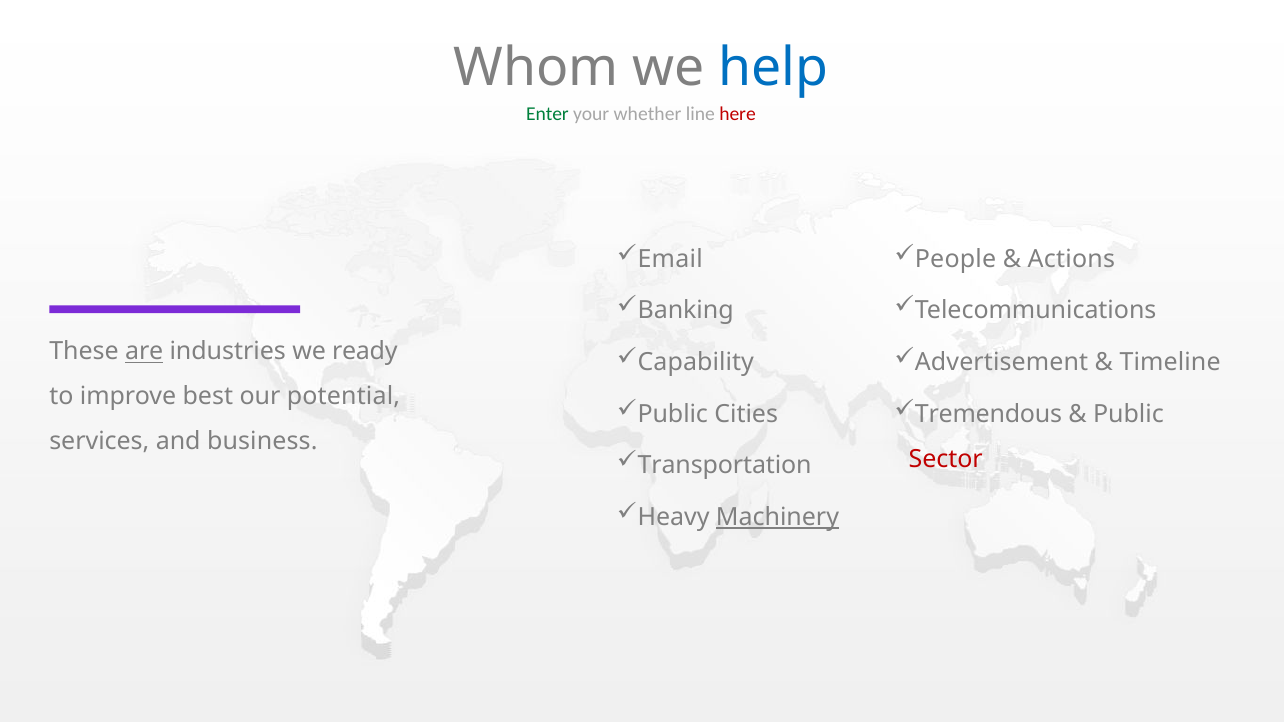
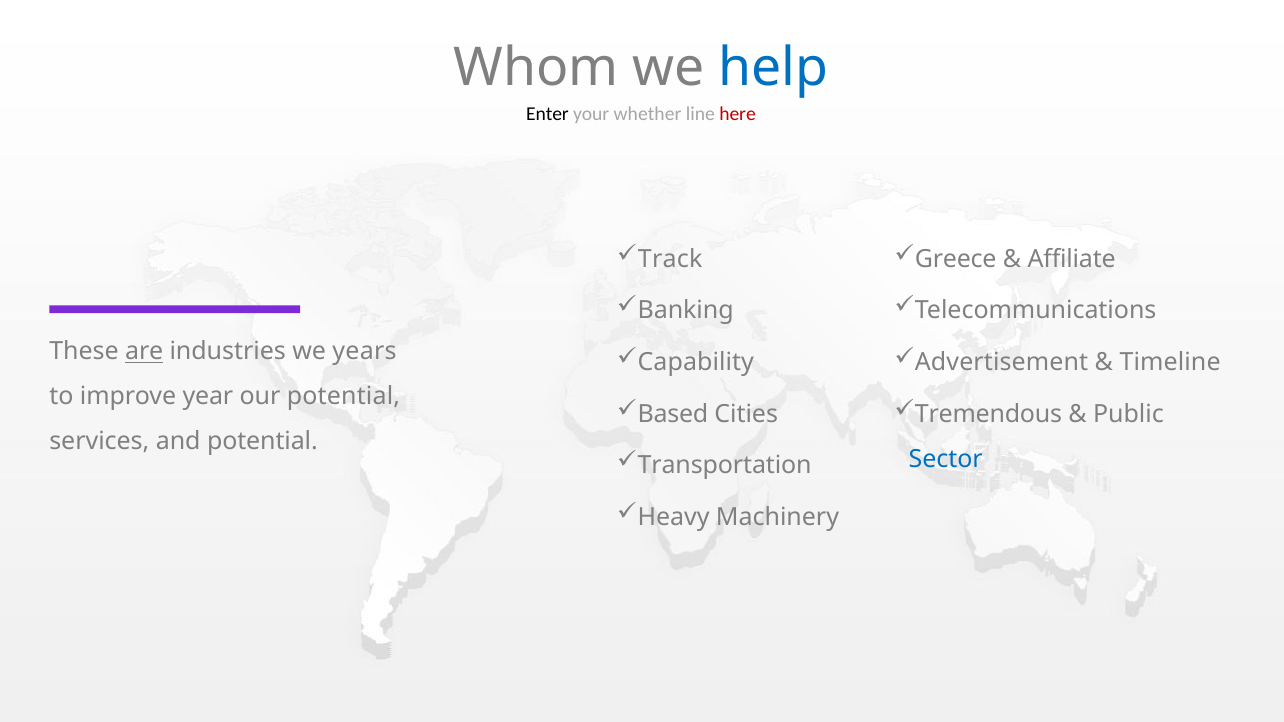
Enter colour: green -> black
People: People -> Greece
Actions: Actions -> Affiliate
Email: Email -> Track
ready: ready -> years
best: best -> year
Public at (673, 414): Public -> Based
and business: business -> potential
Sector colour: red -> blue
Machinery underline: present -> none
